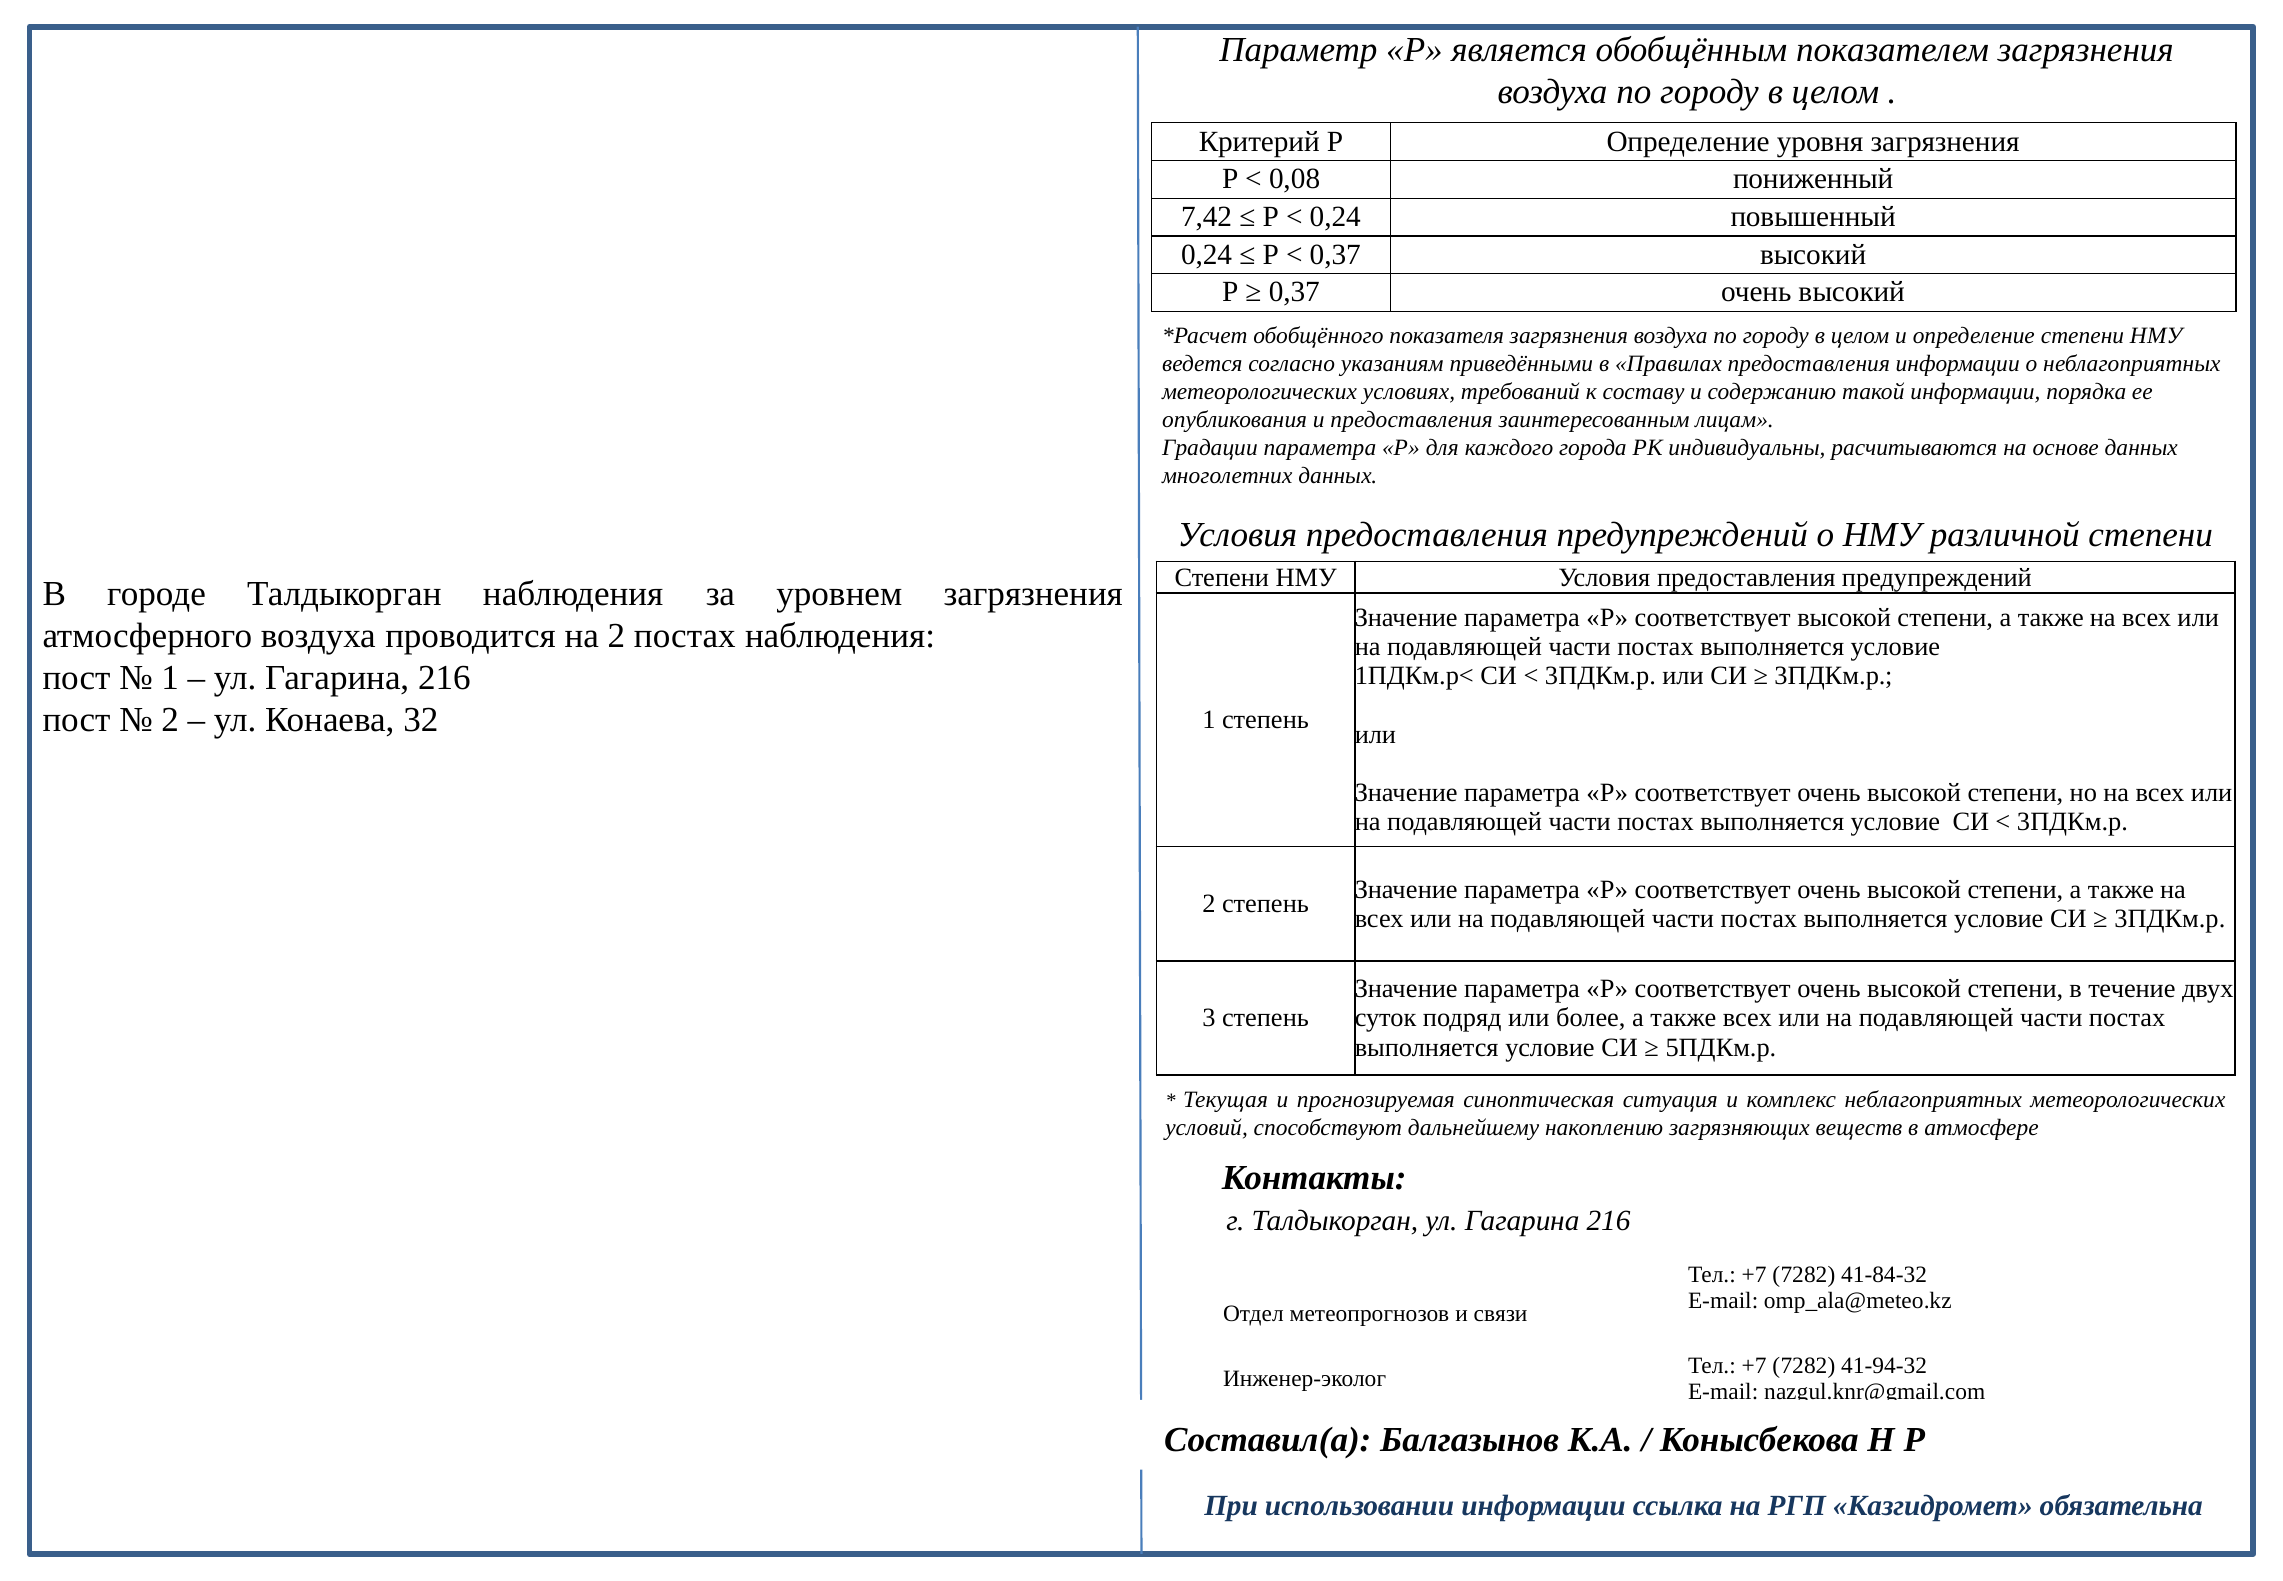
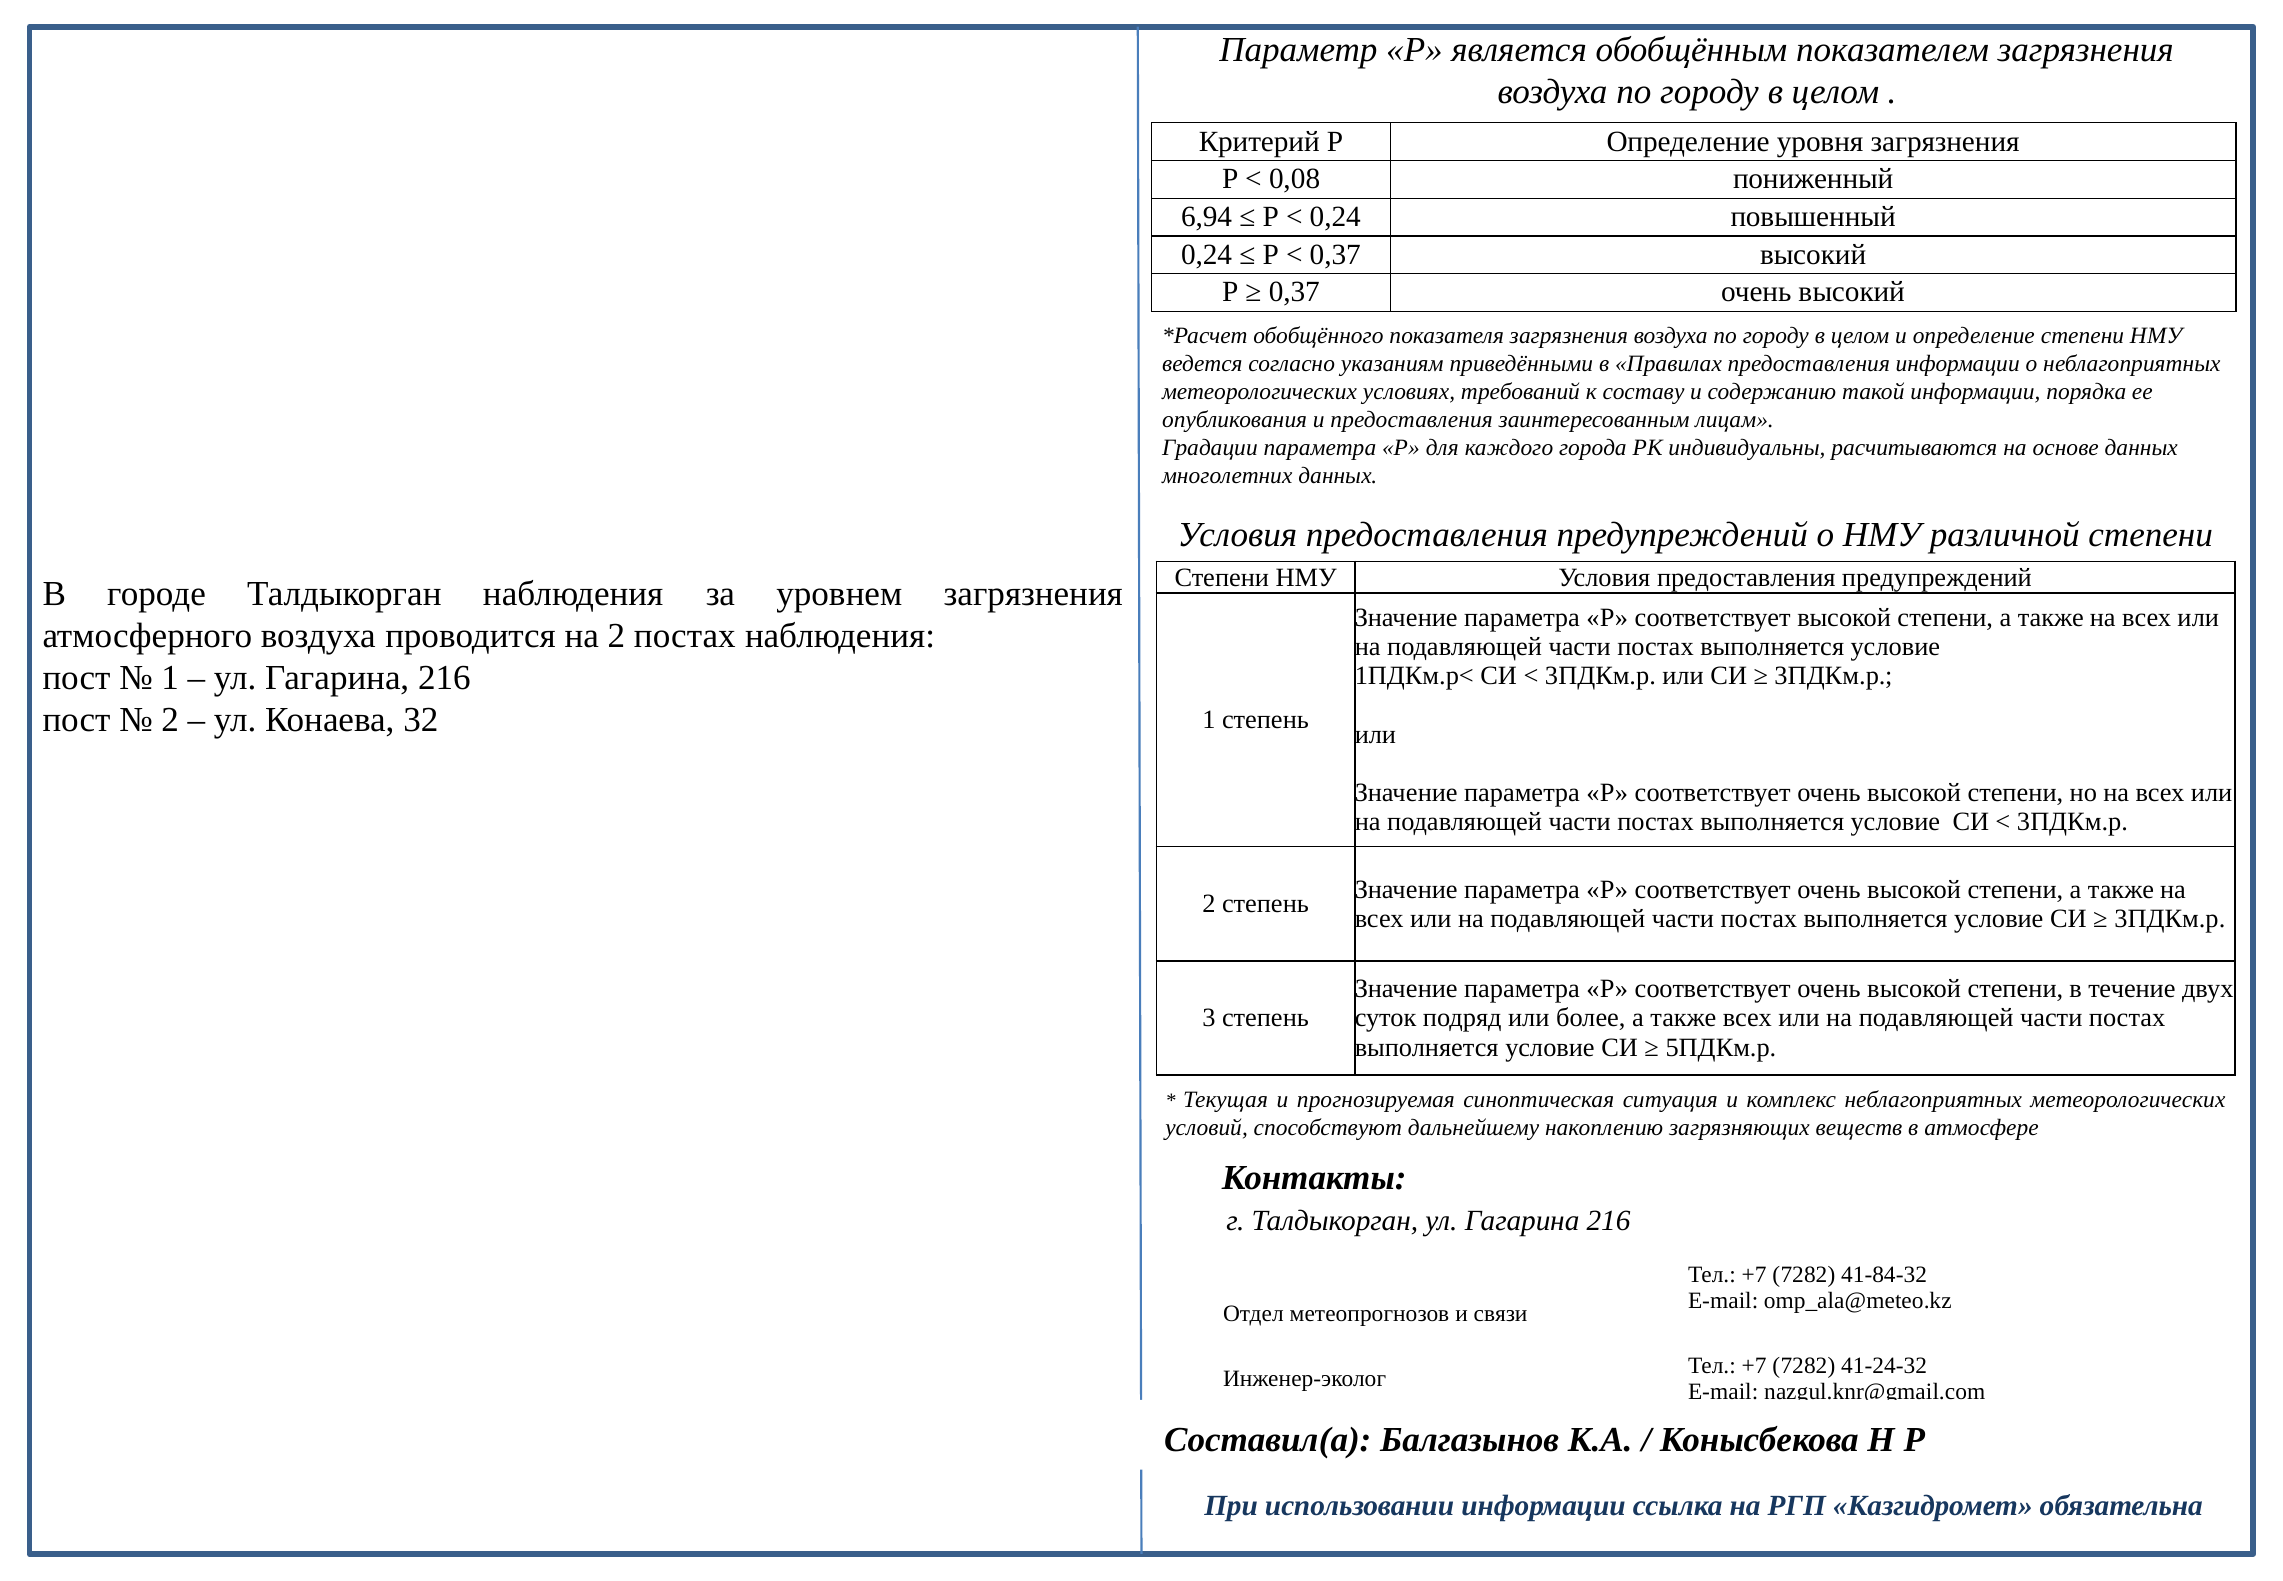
7,42: 7,42 -> 6,94
41-94-32: 41-94-32 -> 41-24-32
